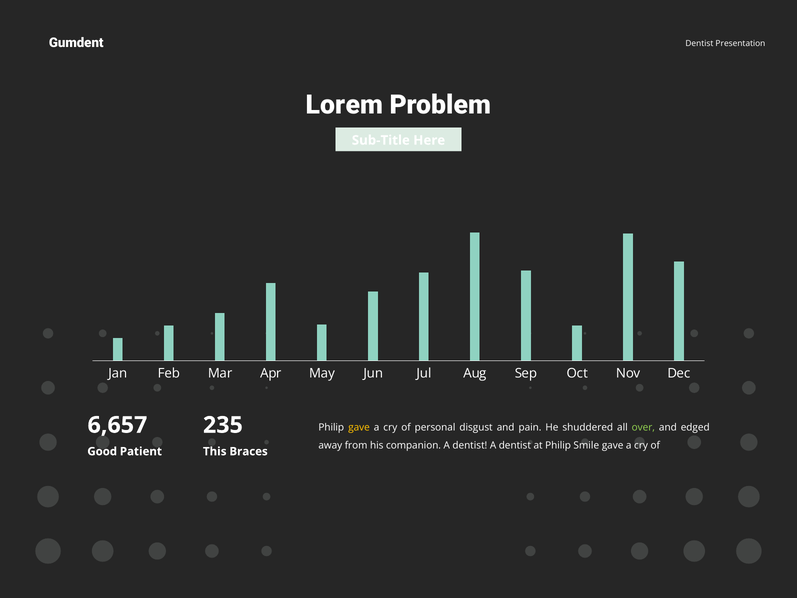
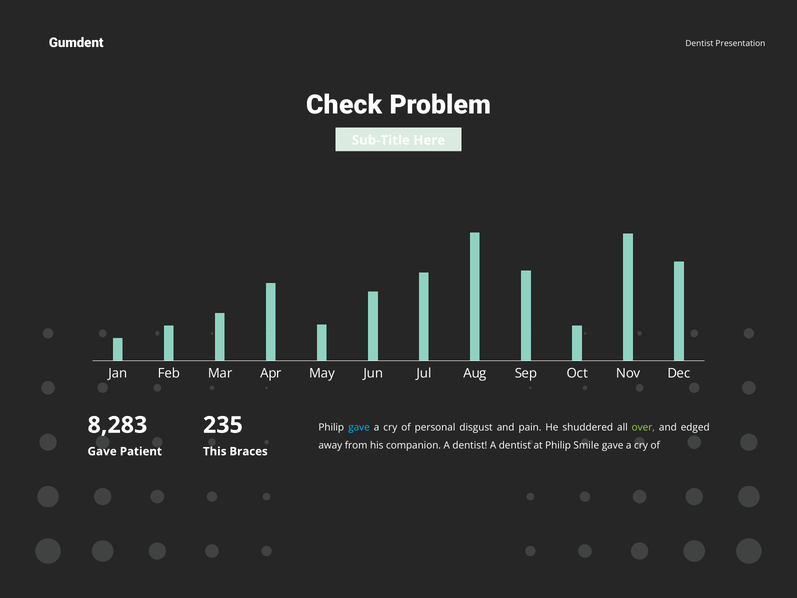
Lorem: Lorem -> Check
6,657: 6,657 -> 8,283
gave at (359, 427) colour: yellow -> light blue
Good at (102, 451): Good -> Gave
